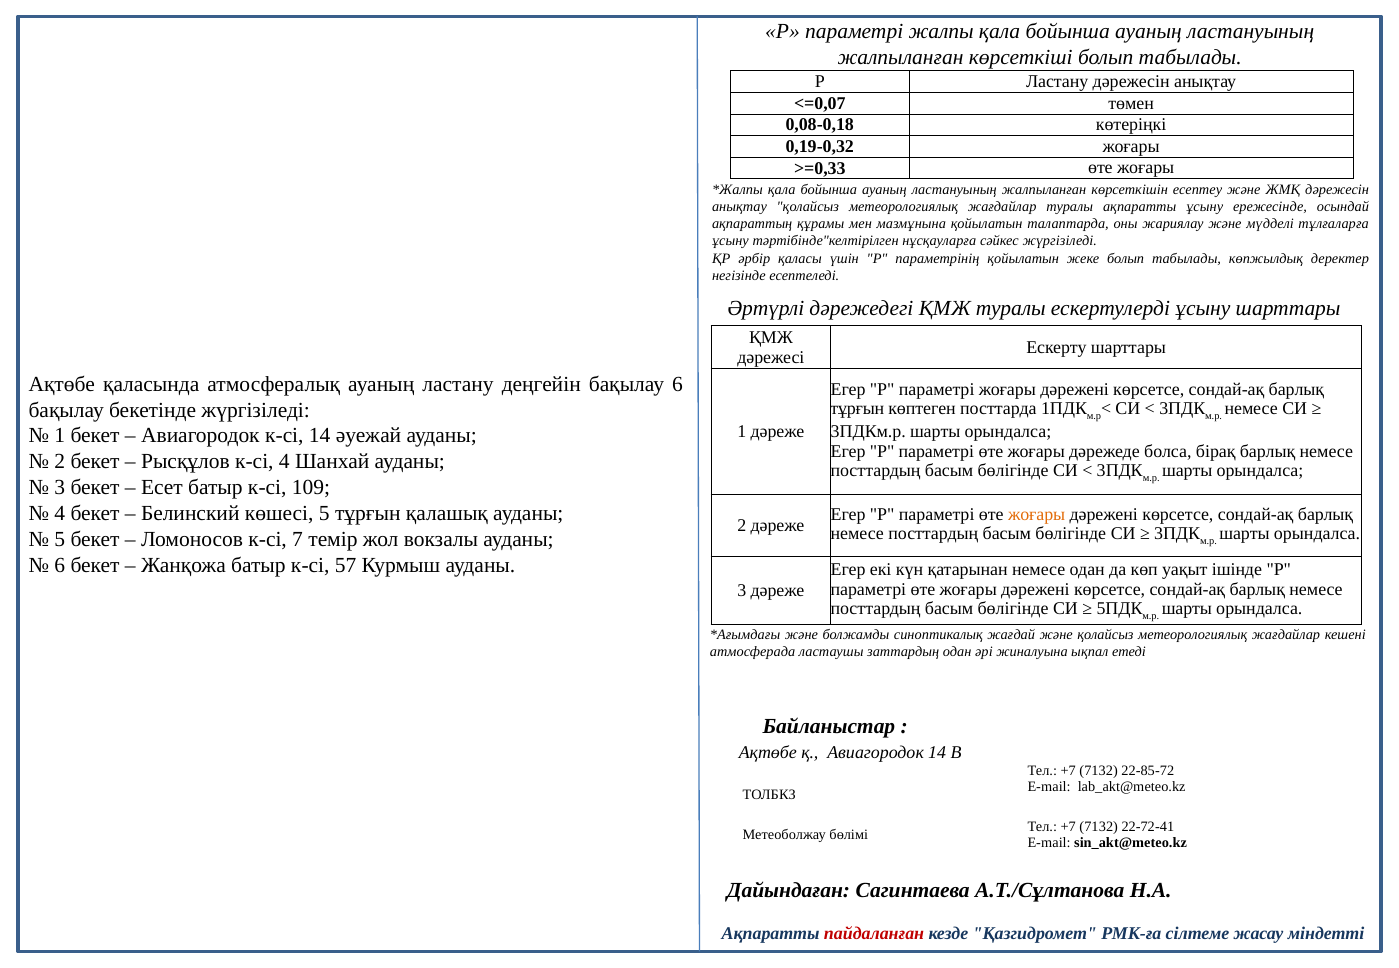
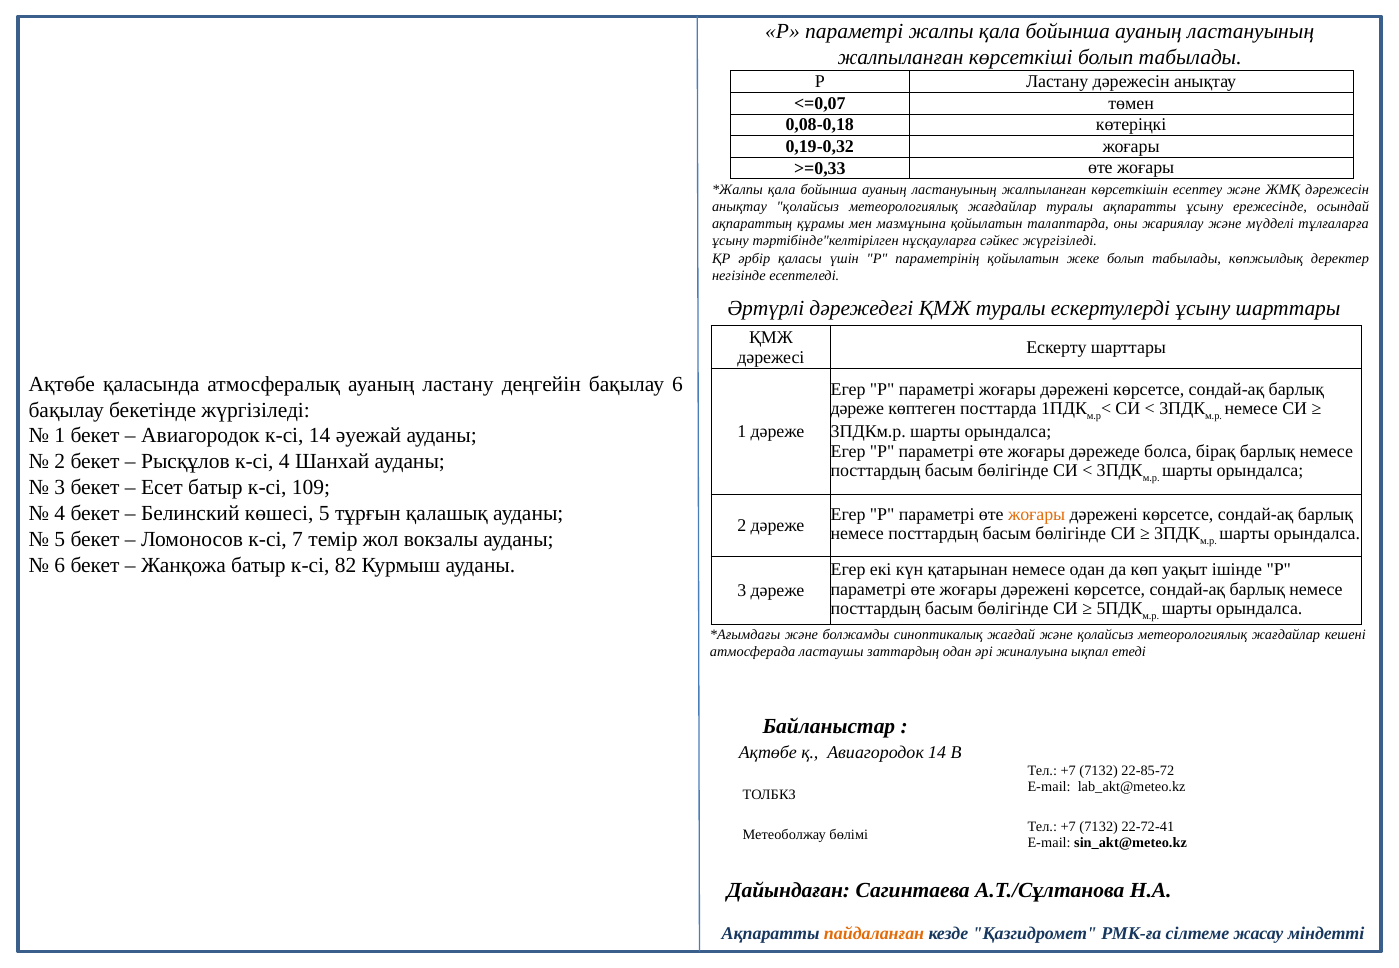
тұрғын at (857, 409): тұрғын -> дәреже
57: 57 -> 82
пайдаланған colour: red -> orange
